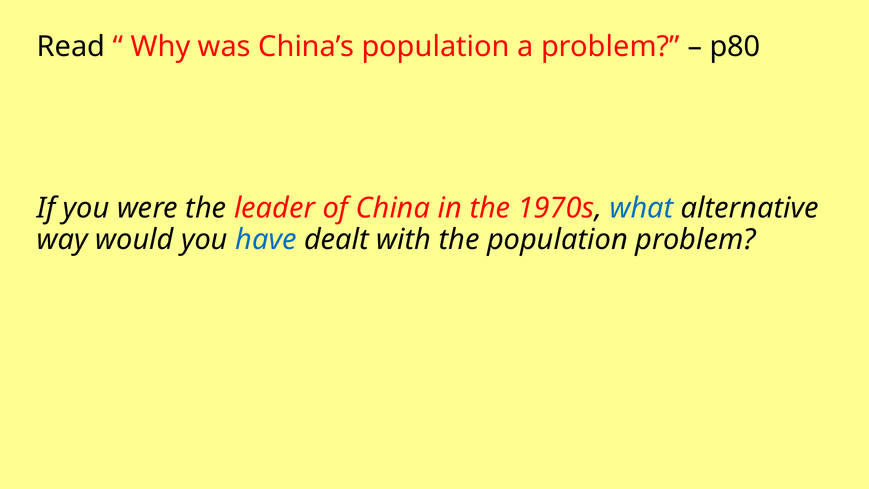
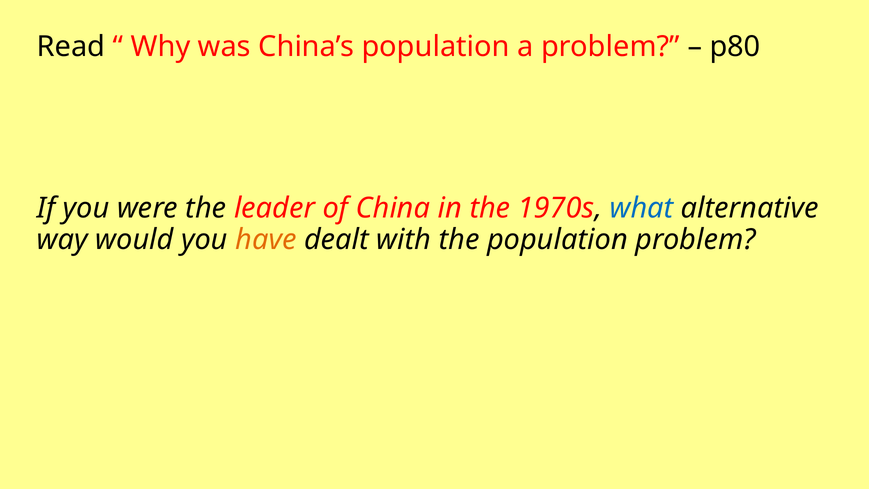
have colour: blue -> orange
